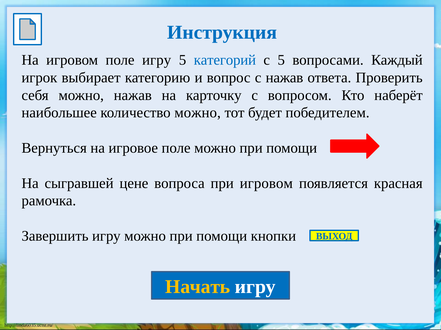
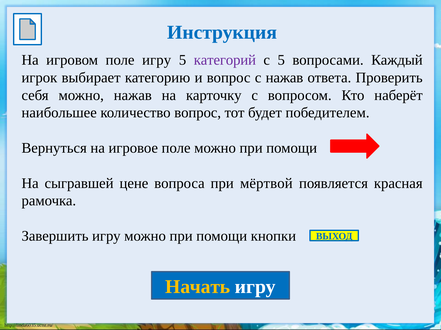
категорий colour: blue -> purple
количество можно: можно -> вопрос
при игровом: игровом -> мёртвой
